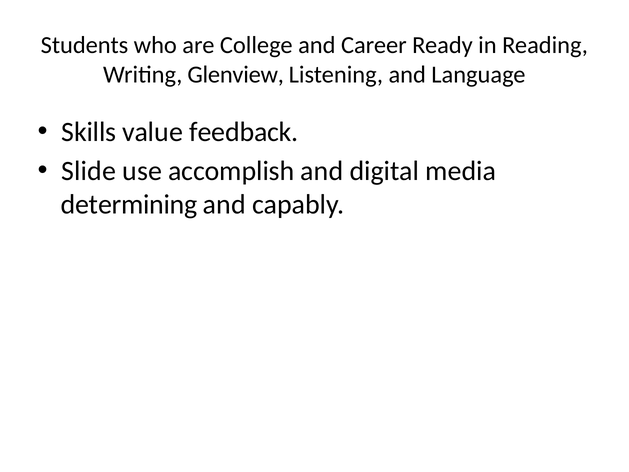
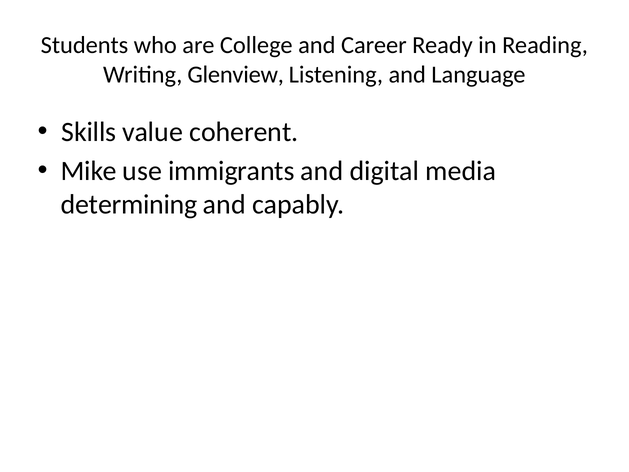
feedback: feedback -> coherent
Slide: Slide -> Mike
accomplish: accomplish -> immigrants
